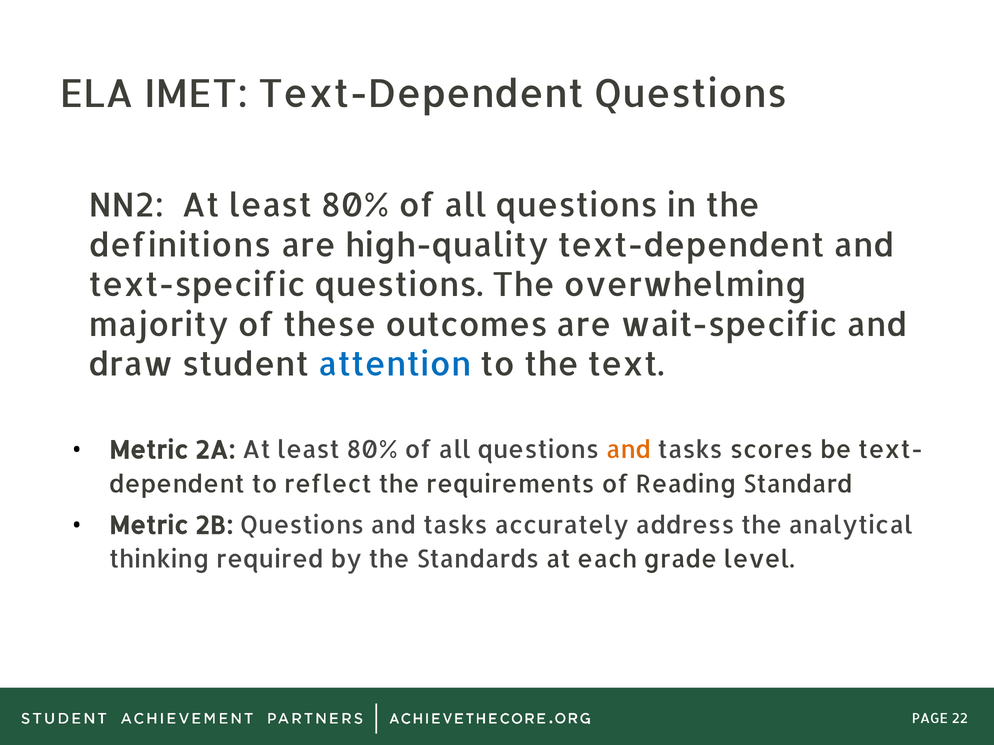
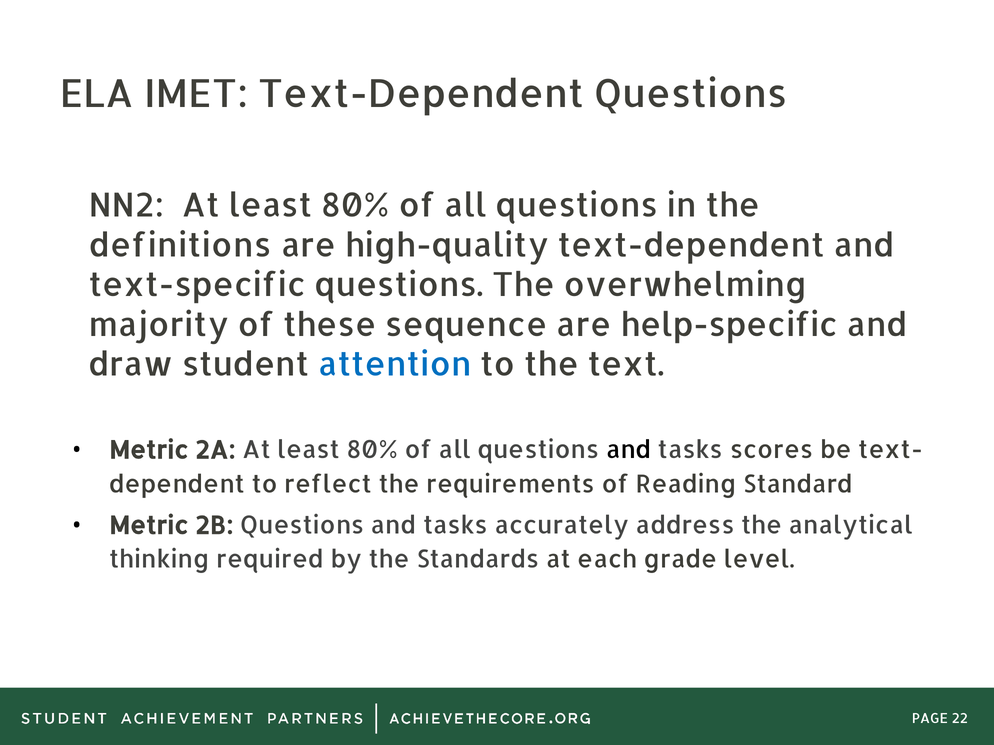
outcomes: outcomes -> sequence
wait-specific: wait-specific -> help-specific
and at (629, 450) colour: orange -> black
